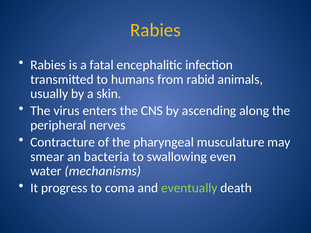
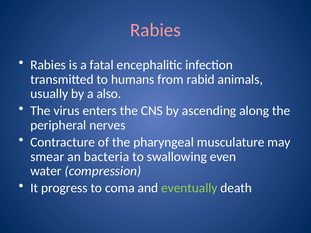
Rabies at (155, 30) colour: yellow -> pink
skin: skin -> also
mechanisms: mechanisms -> compression
